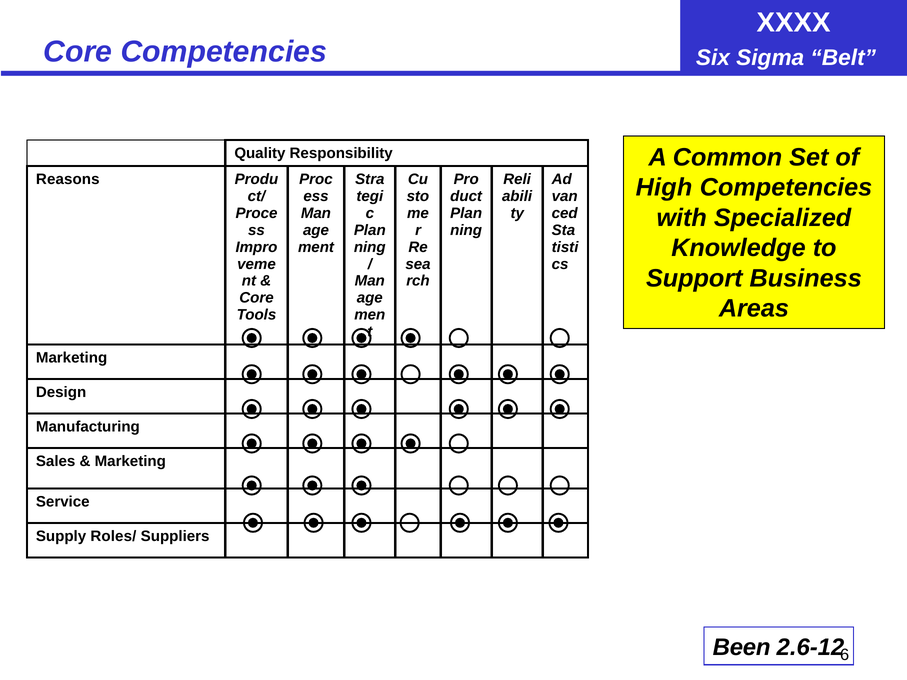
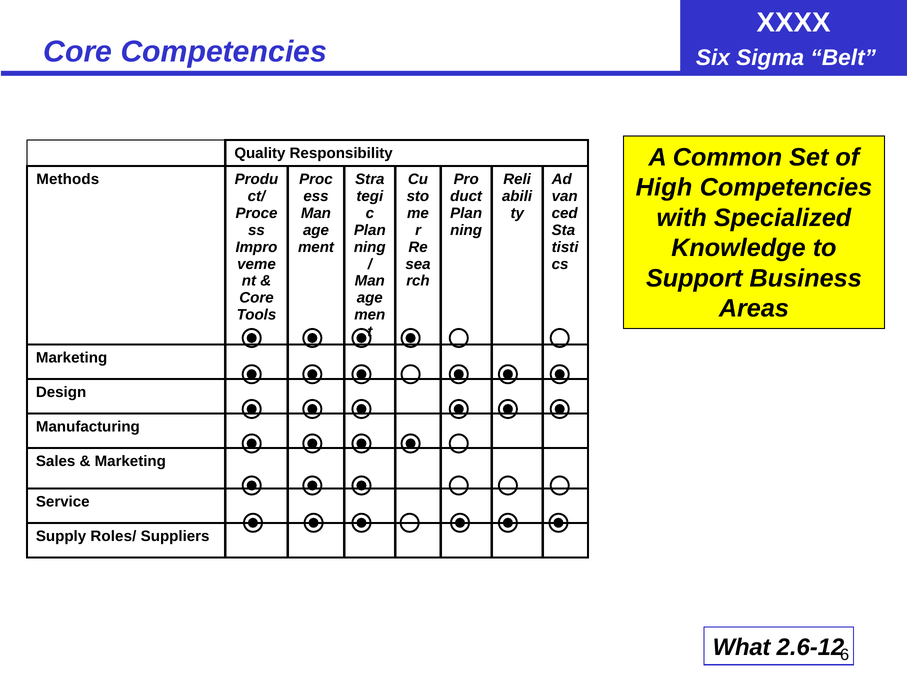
Reasons: Reasons -> Methods
Been: Been -> What
